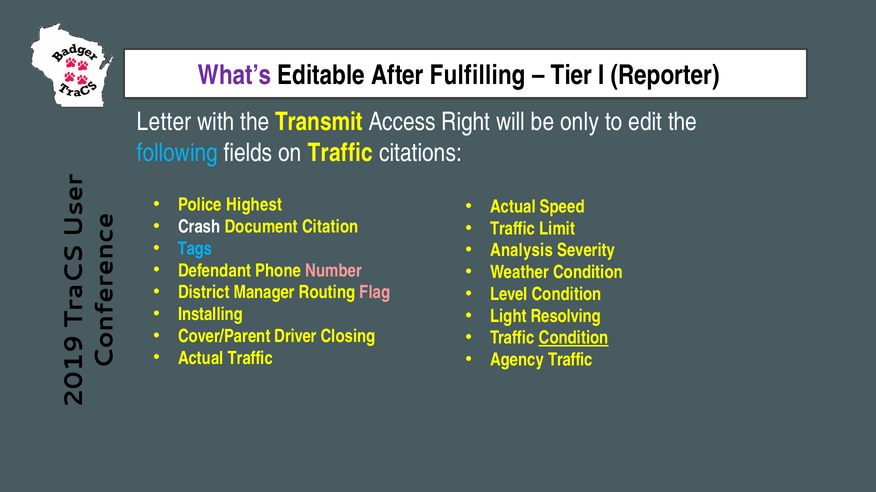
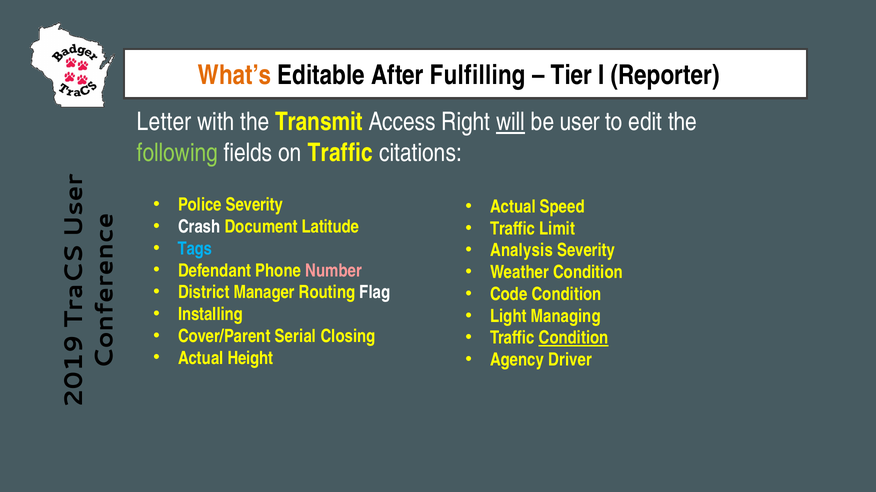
What’s colour: purple -> orange
will underline: none -> present
only: only -> user
following colour: light blue -> light green
Police Highest: Highest -> Severity
Citation: Citation -> Latitude
Flag colour: pink -> white
Level: Level -> Code
Resolving: Resolving -> Managing
Driver: Driver -> Serial
Actual Traffic: Traffic -> Height
Agency Traffic: Traffic -> Driver
